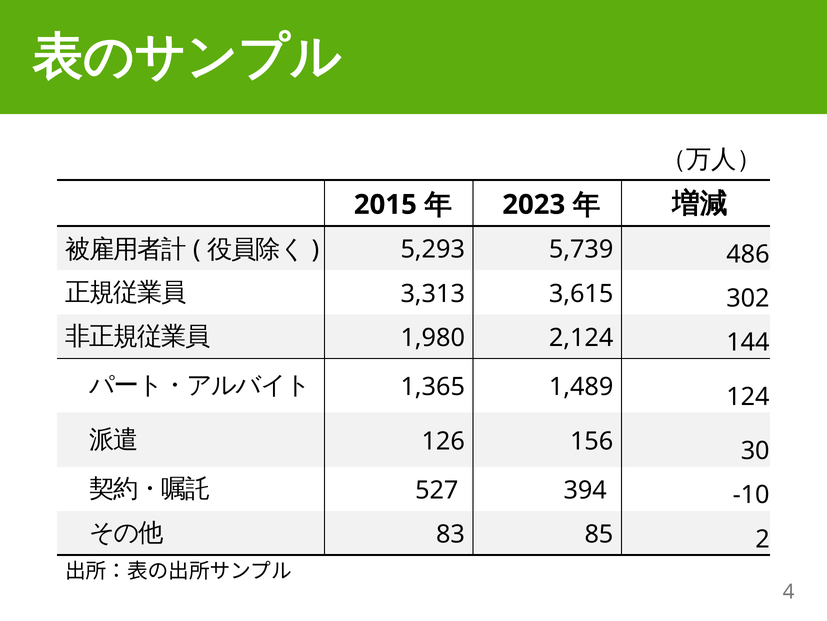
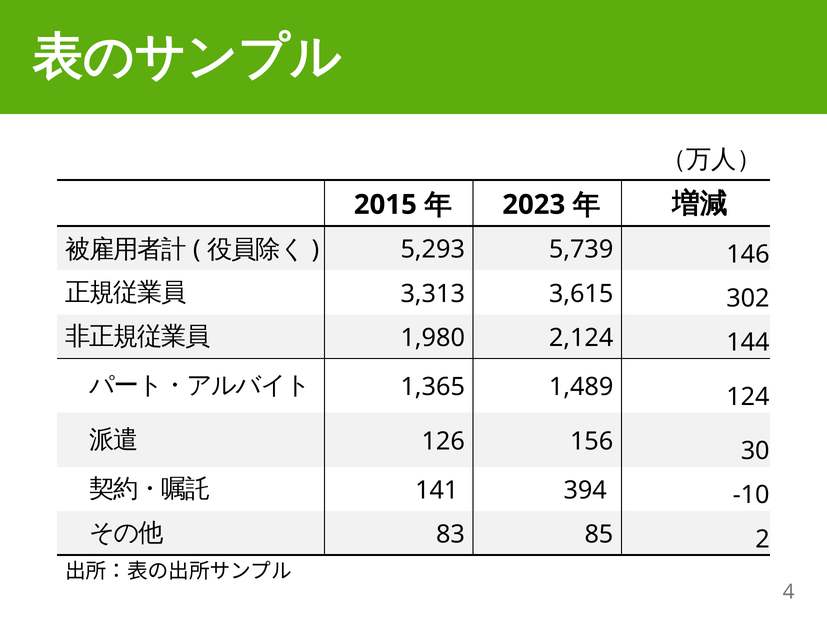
486: 486 -> 146
527: 527 -> 141
